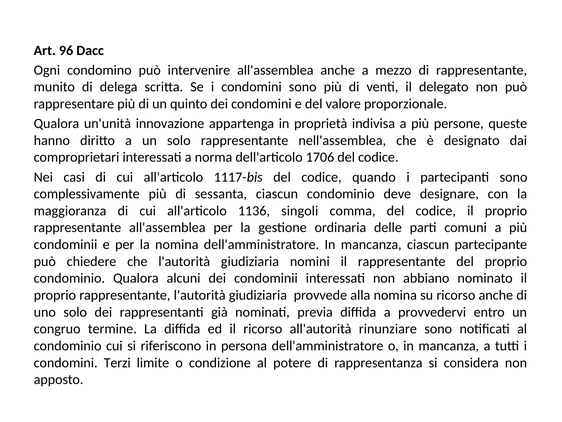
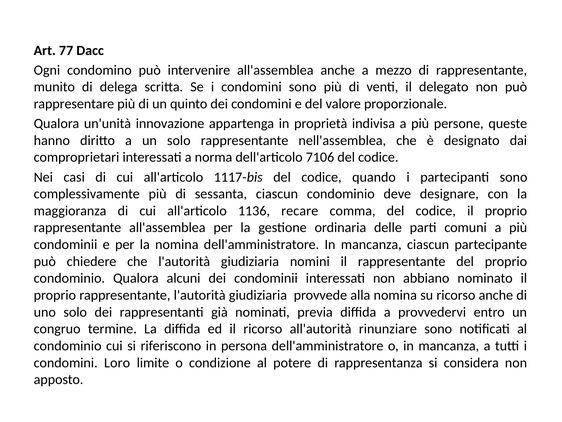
96: 96 -> 77
1706: 1706 -> 7106
singoli: singoli -> recare
Terzi: Terzi -> Loro
